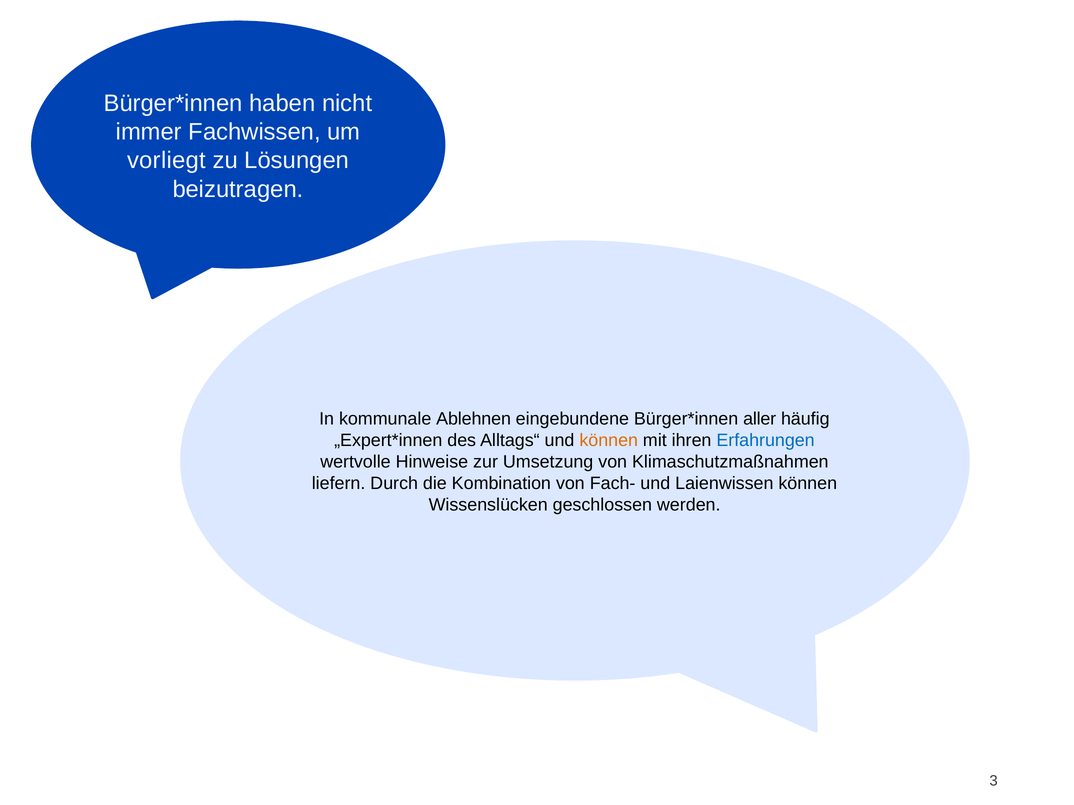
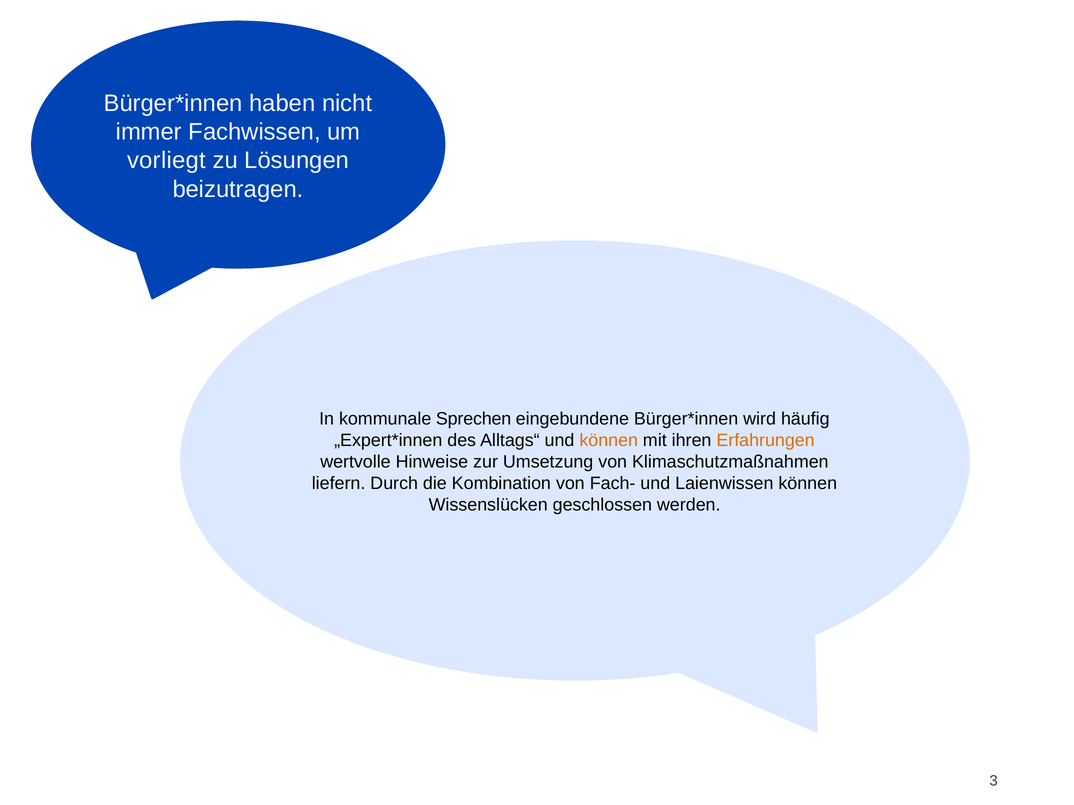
Ablehnen: Ablehnen -> Sprechen
aller: aller -> wird
Erfahrungen colour: blue -> orange
